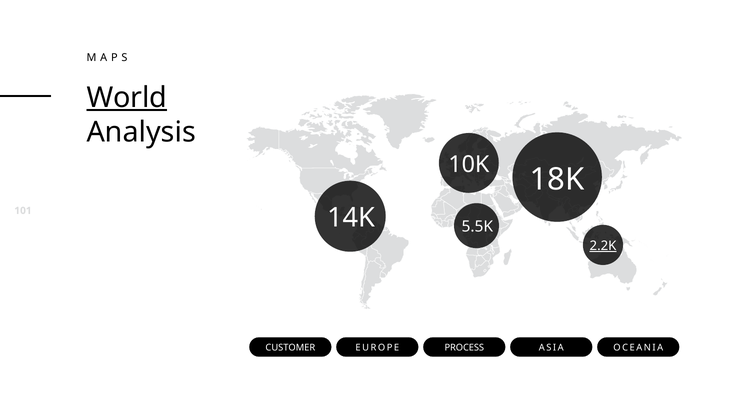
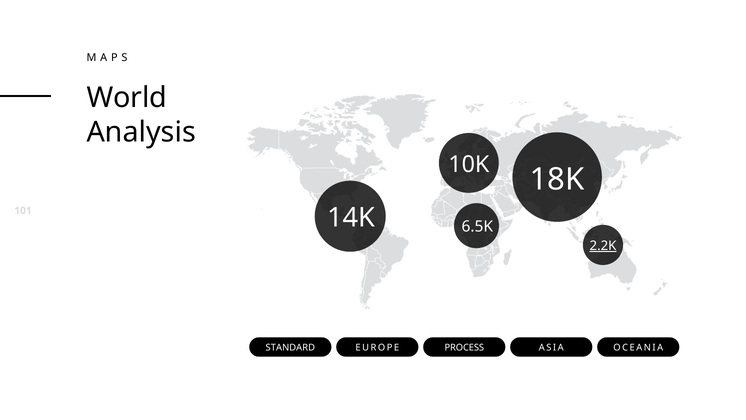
World underline: present -> none
5.5K: 5.5K -> 6.5K
CUSTOMER: CUSTOMER -> STANDARD
